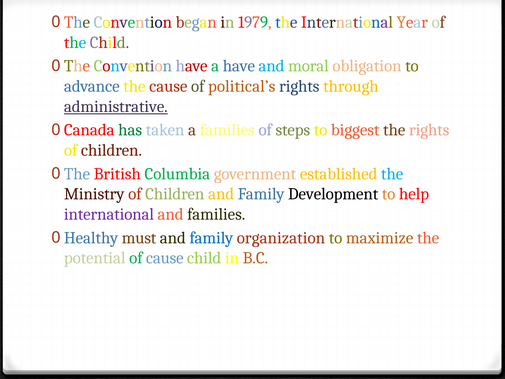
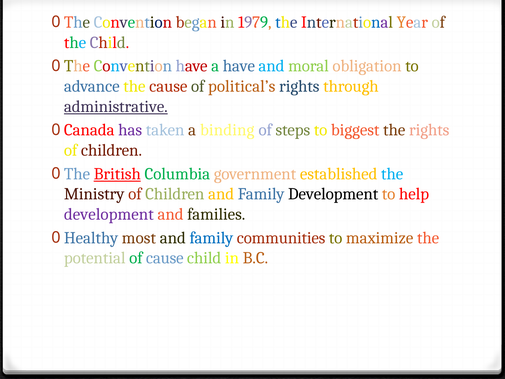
has colour: green -> purple
a families: families -> binding
British underline: none -> present
international at (109, 214): international -> development
must: must -> most
organization: organization -> communities
